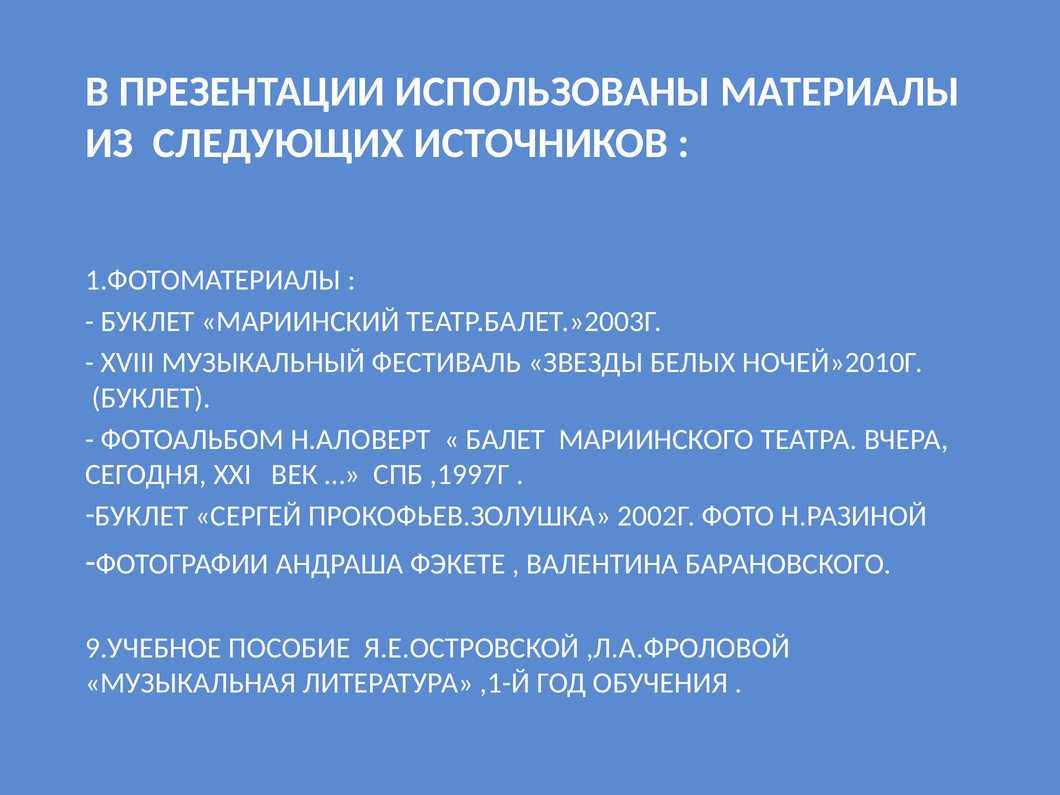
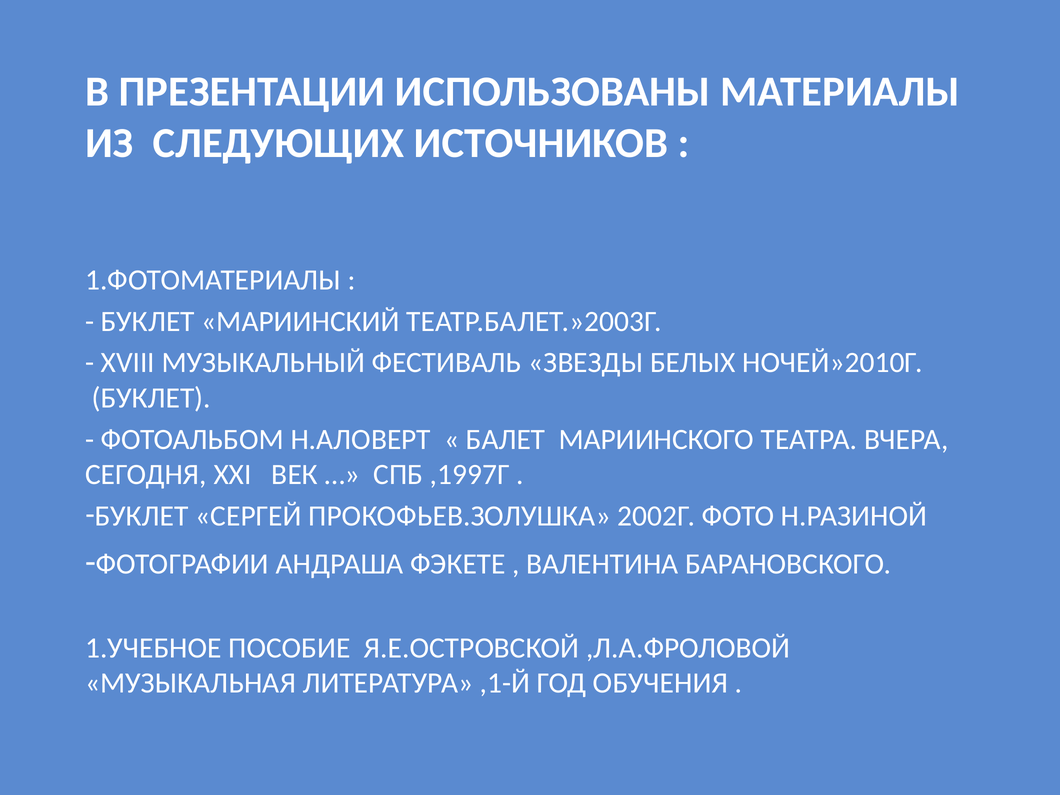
9.УЧЕБНОЕ: 9.УЧЕБНОЕ -> 1.УЧЕБНОЕ
